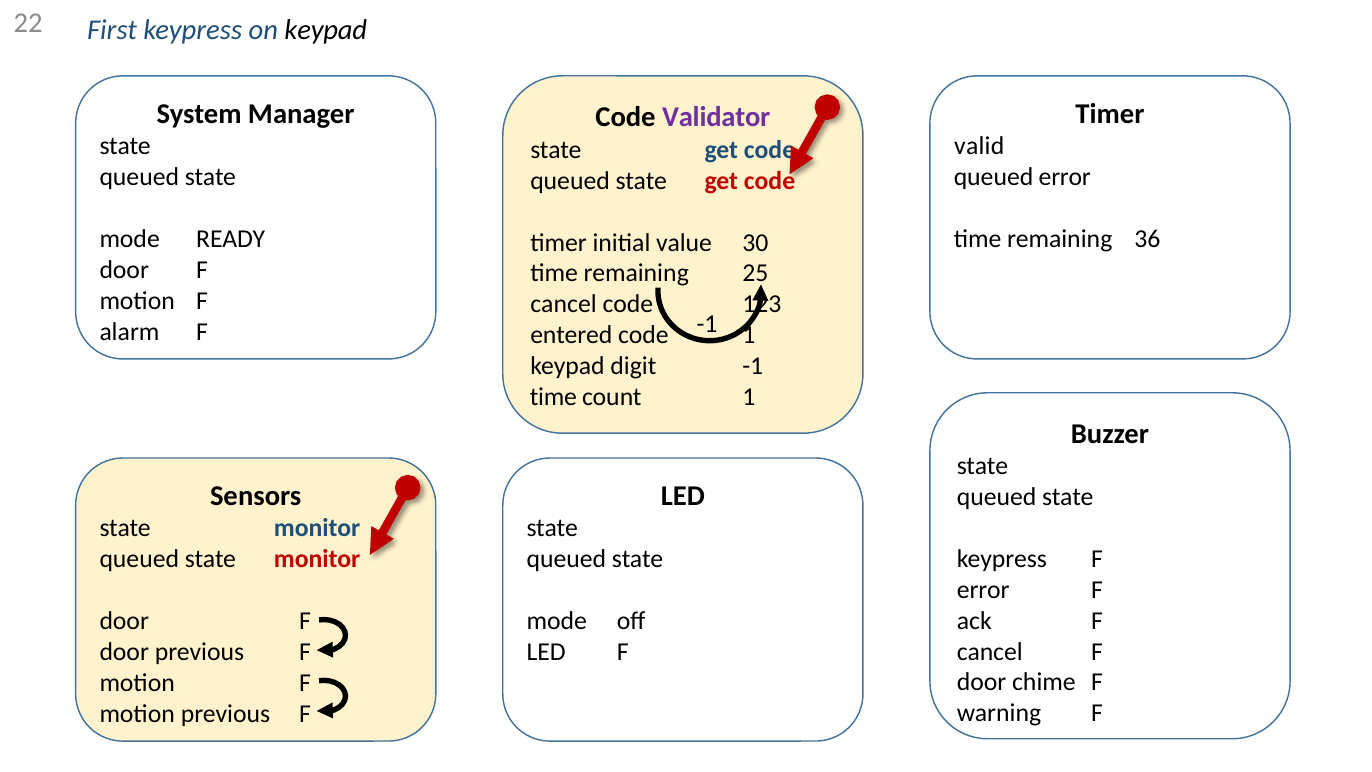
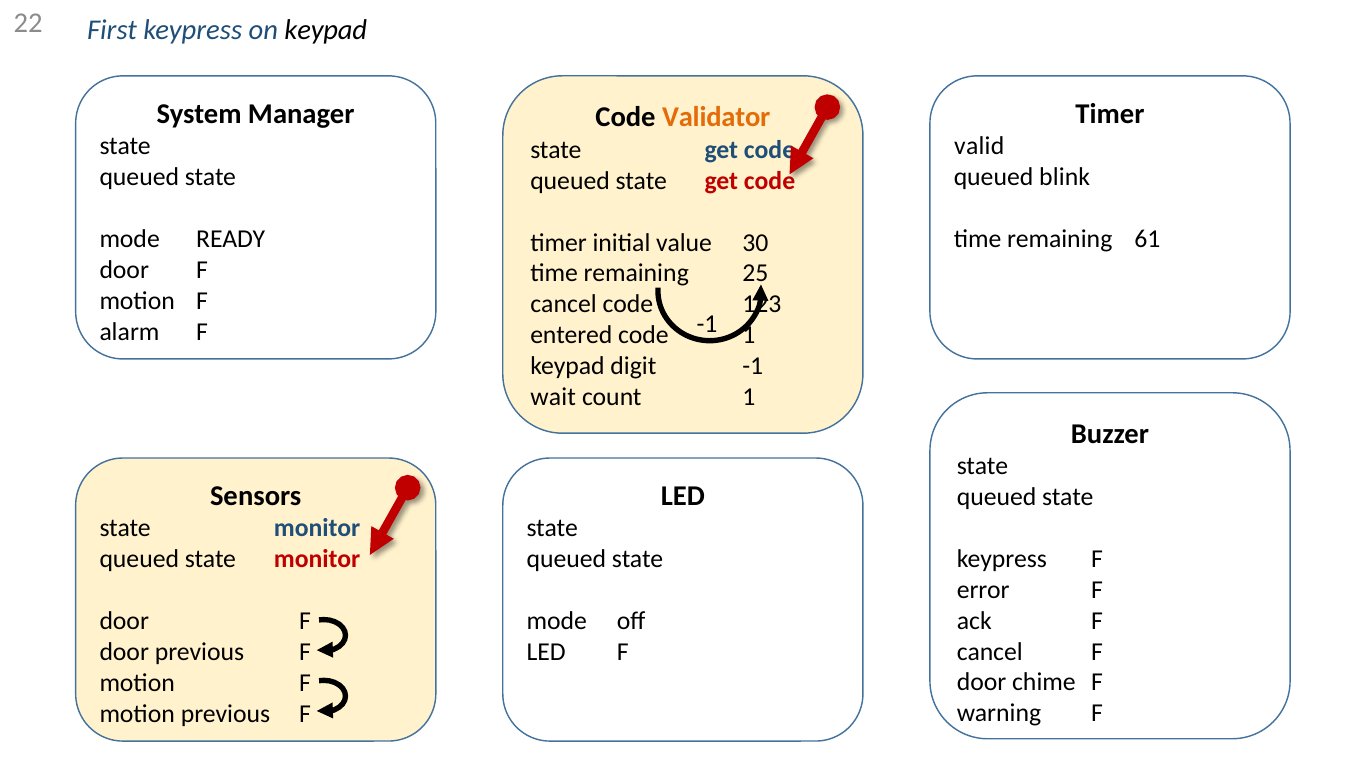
Validator colour: purple -> orange
queued error: error -> blink
36: 36 -> 61
time at (553, 397): time -> wait
